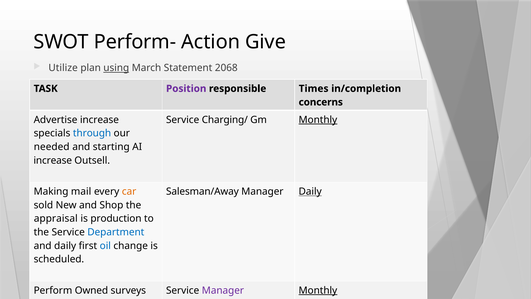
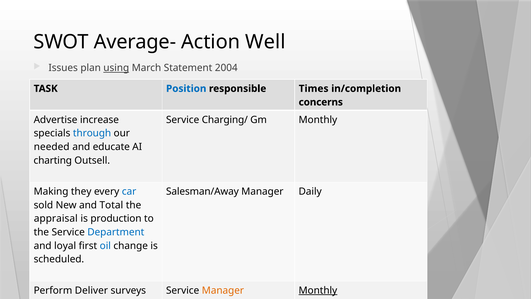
Perform-: Perform- -> Average-
Give: Give -> Well
Utilize at (63, 68): Utilize -> Issues
2068: 2068 -> 2004
Position colour: purple -> blue
Monthly at (318, 120) underline: present -> none
starting: starting -> educate
increase at (53, 160): increase -> charting
mail: mail -> they
car colour: orange -> blue
Daily at (310, 191) underline: present -> none
and Shop: Shop -> Total
and daily: daily -> loyal
Owned: Owned -> Deliver
Manager at (223, 290) colour: purple -> orange
